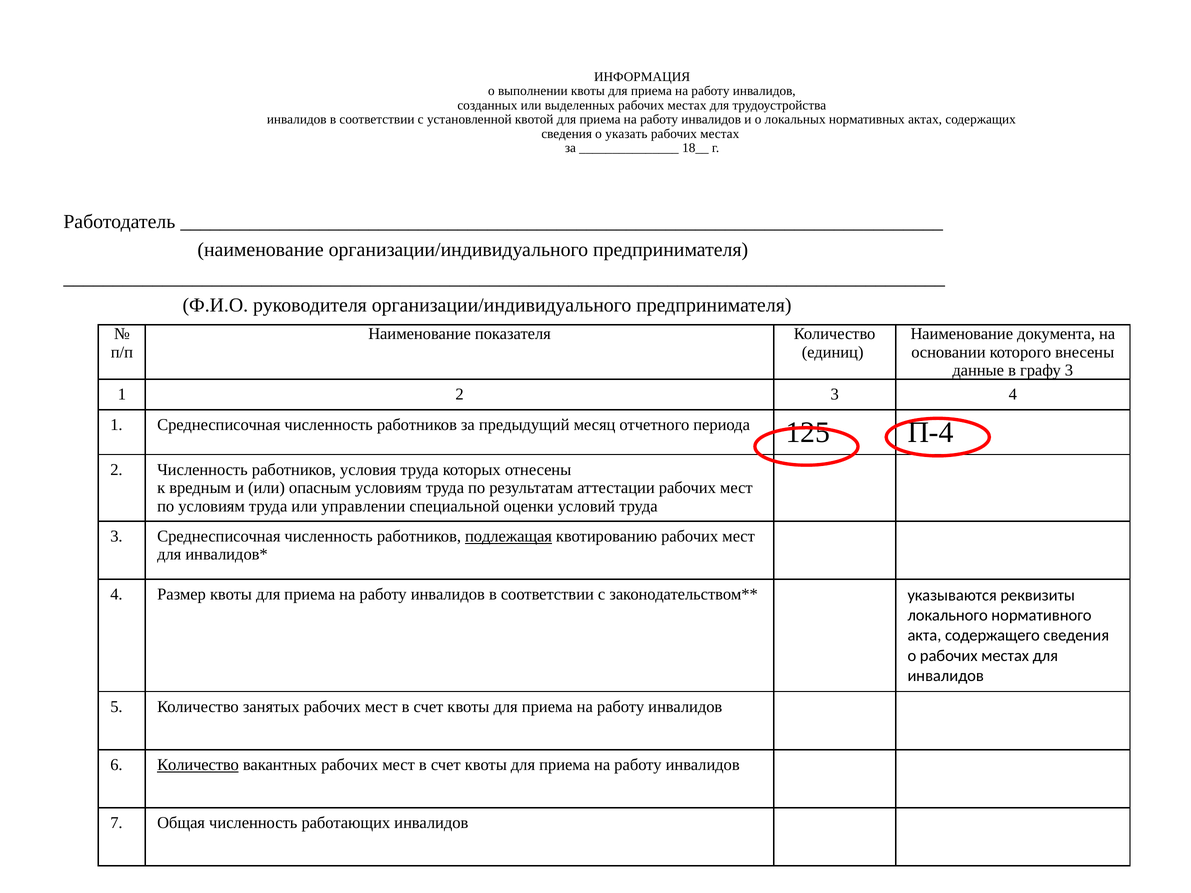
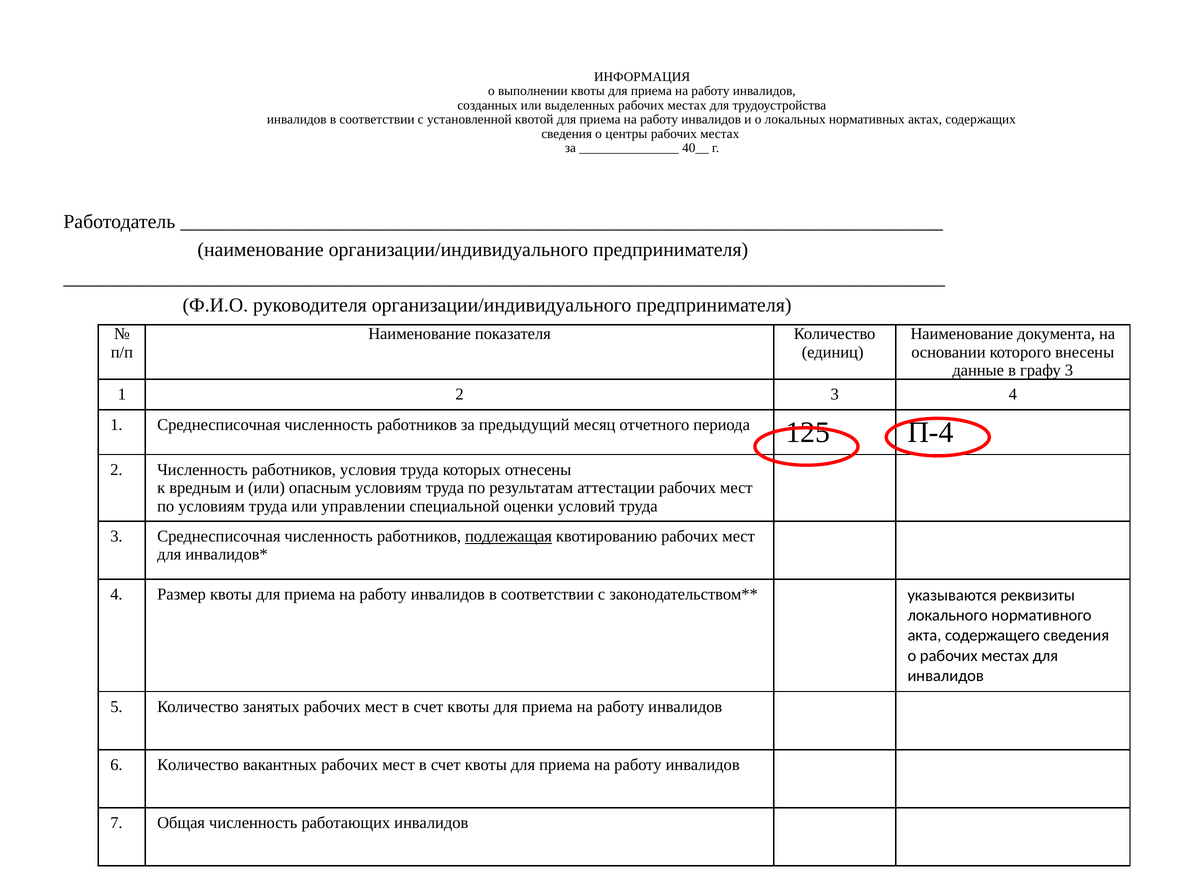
указать: указать -> центры
18__: 18__ -> 40__
Количество at (198, 765) underline: present -> none
